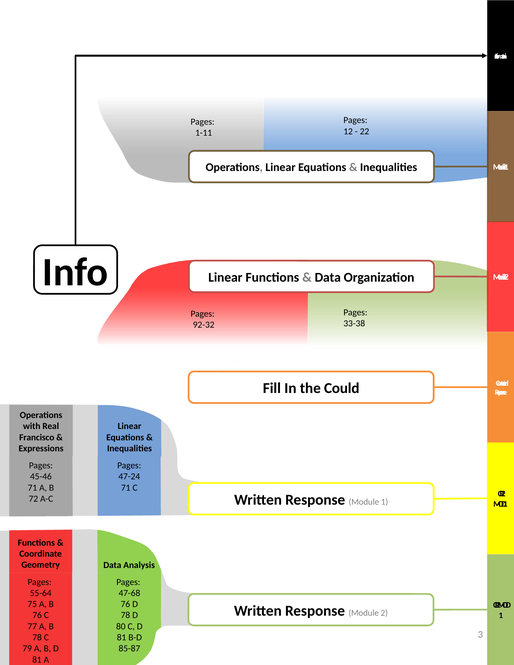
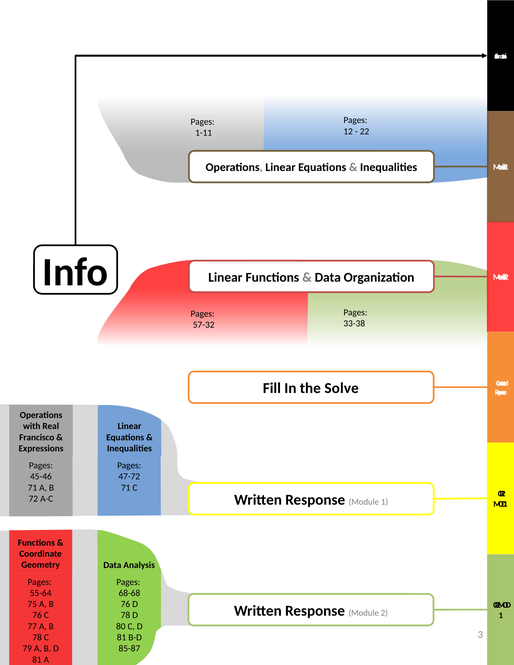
92-32: 92-32 -> 57-32
Could: Could -> Solve
47-24: 47-24 -> 47-72
47-68: 47-68 -> 68-68
